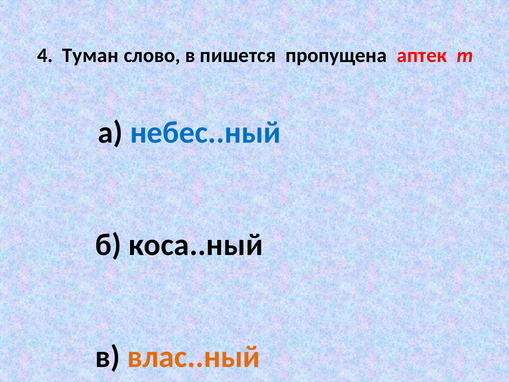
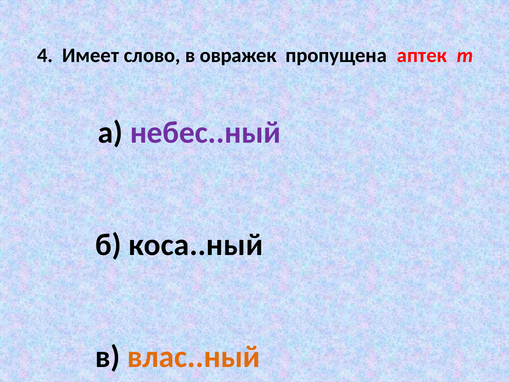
Туман: Туман -> Имеет
пишется: пишется -> овражек
небес..ный colour: blue -> purple
